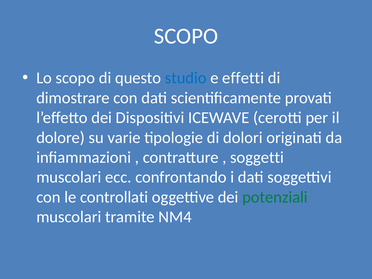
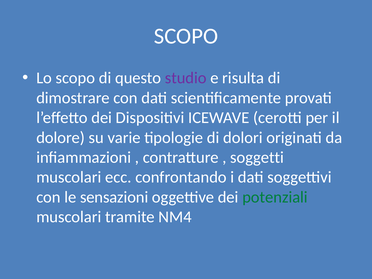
studio colour: blue -> purple
effetti: effetti -> risulta
controllati: controllati -> sensazioni
